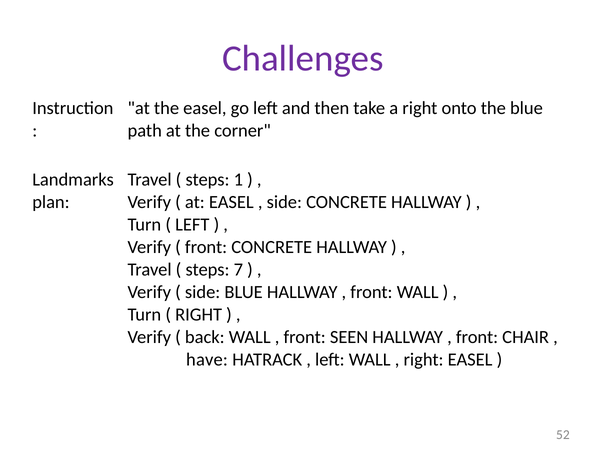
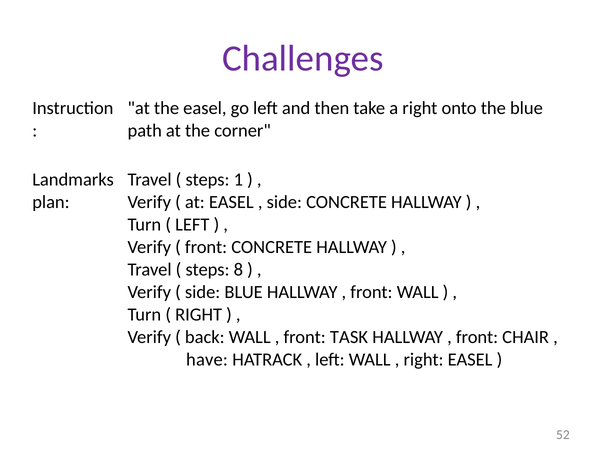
7: 7 -> 8
SEEN: SEEN -> TASK
